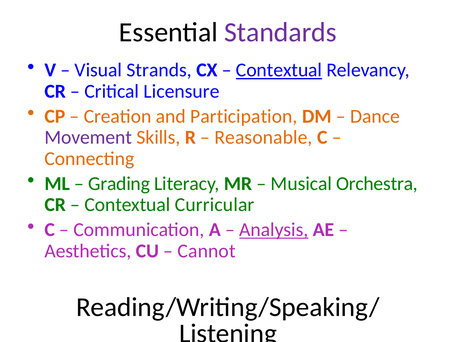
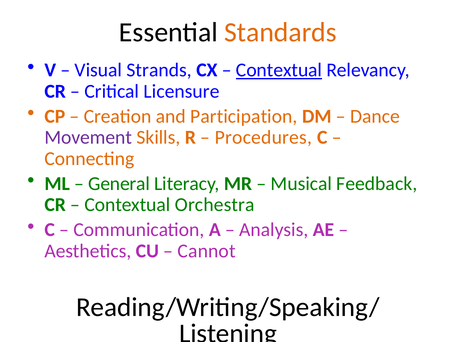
Standards colour: purple -> orange
Reasonable: Reasonable -> Procedures
Grading: Grading -> General
Orchestra: Orchestra -> Feedback
Curricular: Curricular -> Orchestra
Analysis underline: present -> none
